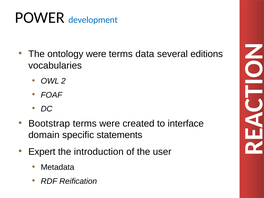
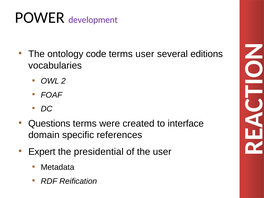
development colour: blue -> purple
ontology were: were -> code
terms data: data -> user
Bootstrap: Bootstrap -> Questions
statements: statements -> references
introduction: introduction -> presidential
